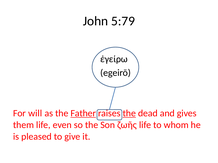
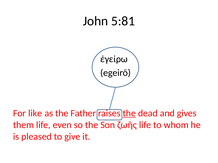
5:79: 5:79 -> 5:81
will: will -> like
Father underline: present -> none
